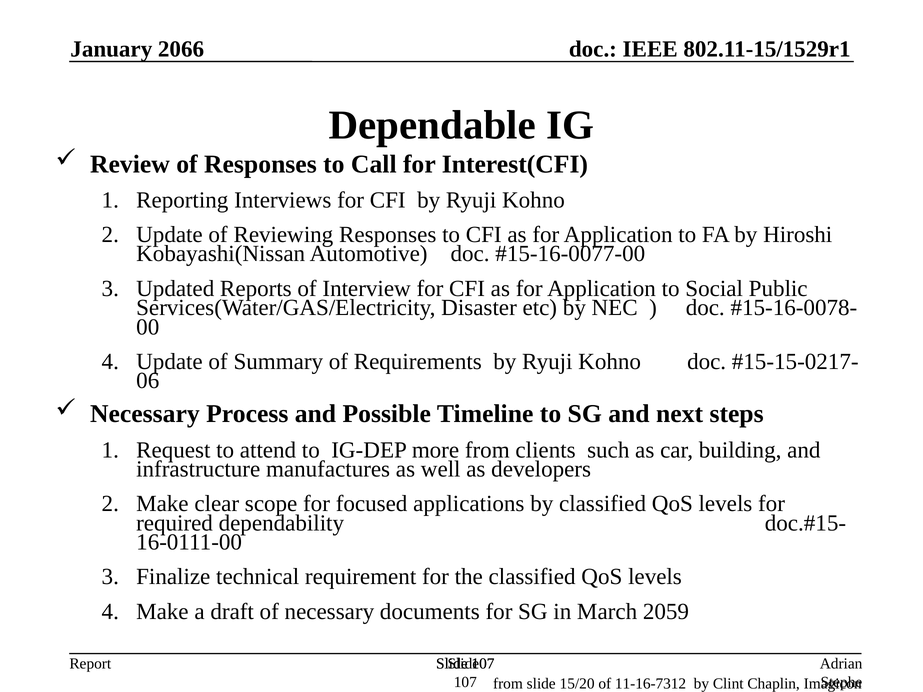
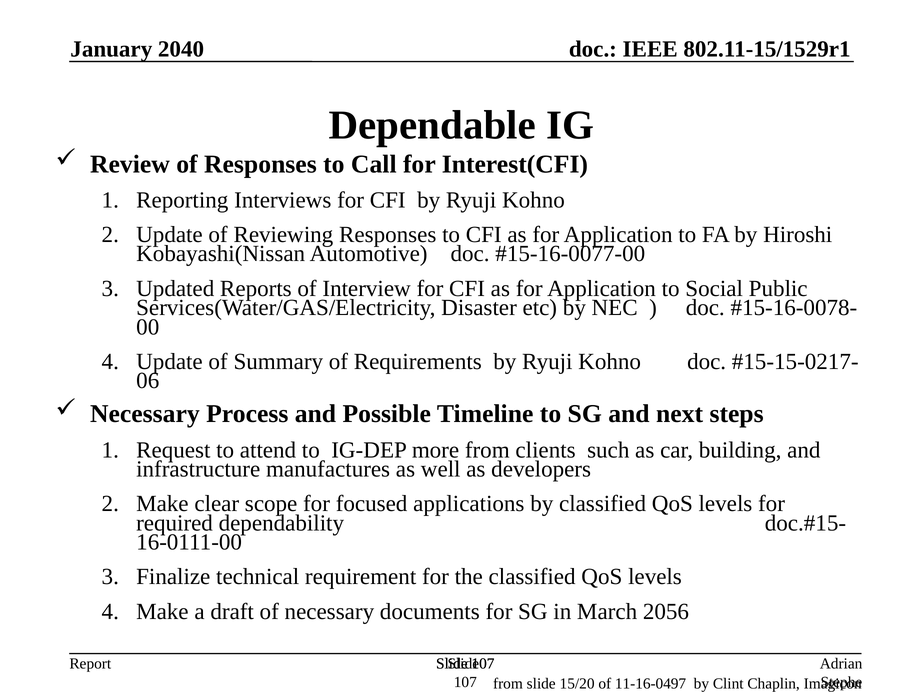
2066: 2066 -> 2040
2059: 2059 -> 2056
11-16-7312: 11-16-7312 -> 11-16-0497
